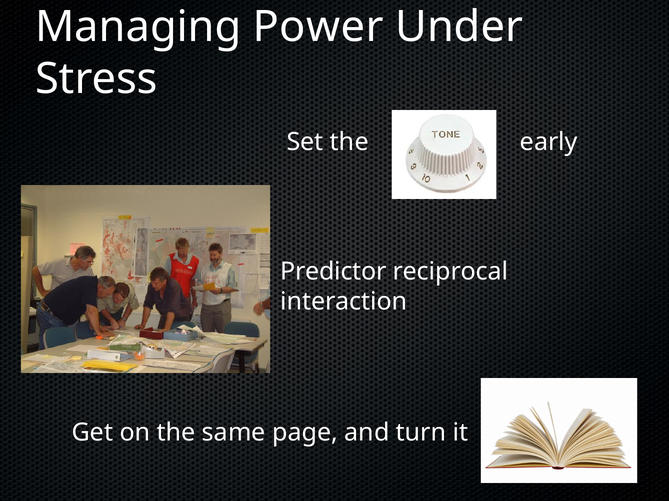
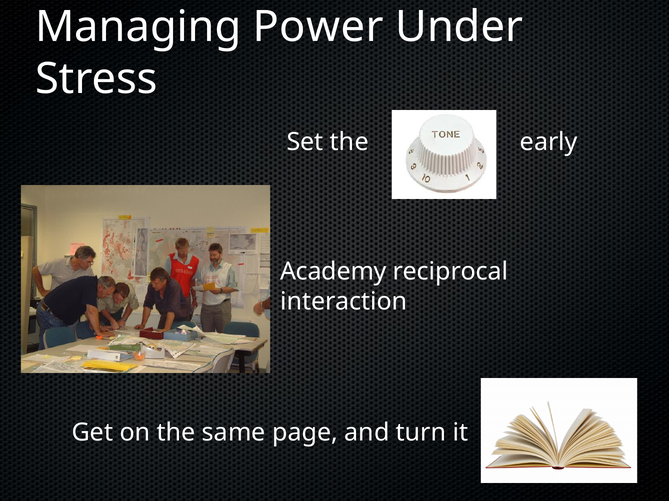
Predictor: Predictor -> Academy
